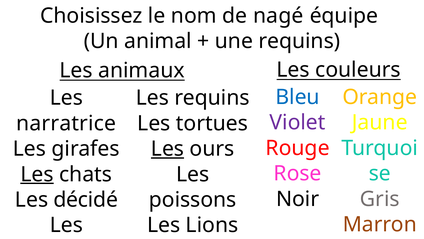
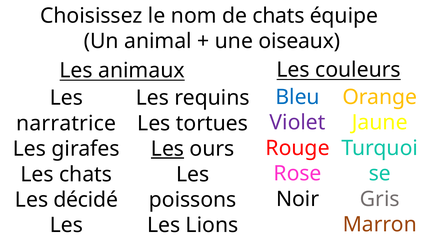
de nagé: nagé -> chats
une requins: requins -> oiseaux
Les at (37, 174) underline: present -> none
